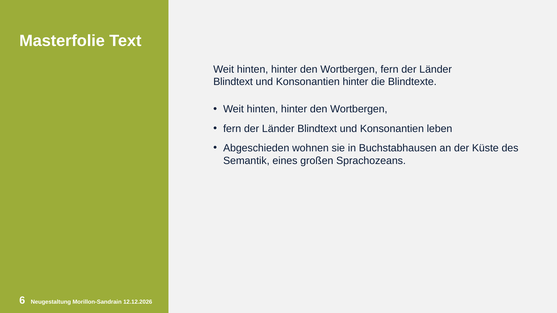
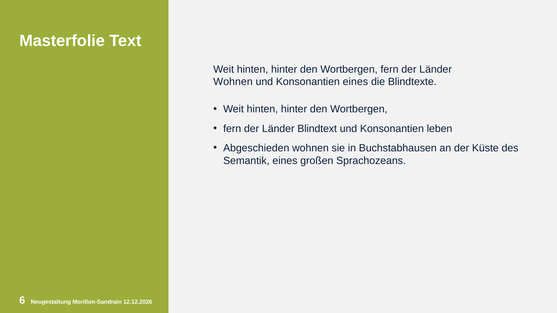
Blindtext at (233, 82): Blindtext -> Wohnen
Konsonantien hinter: hinter -> eines
